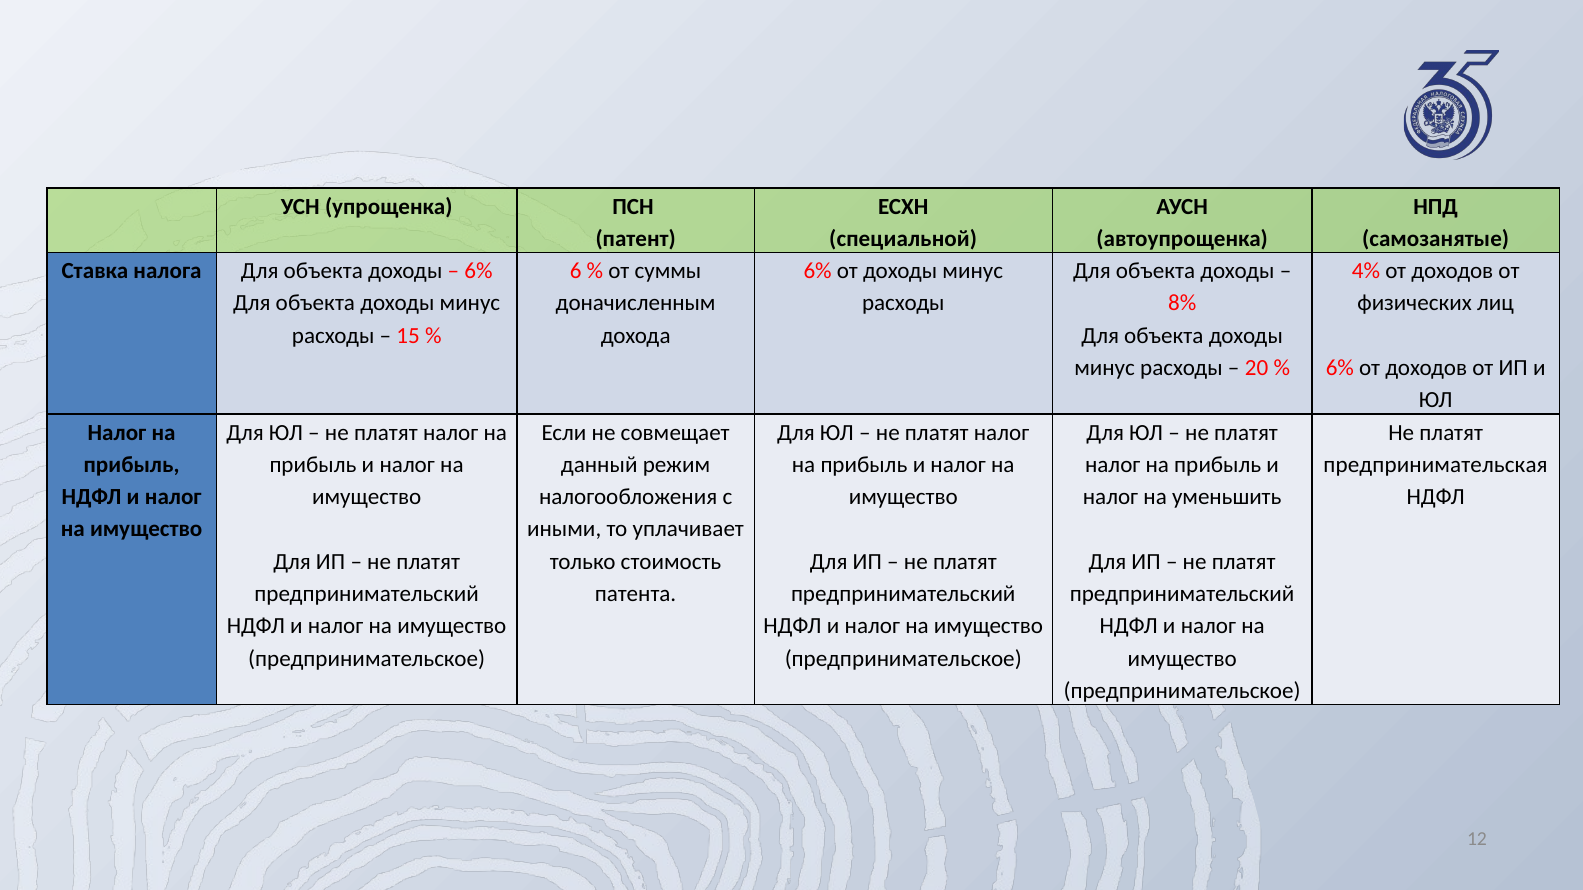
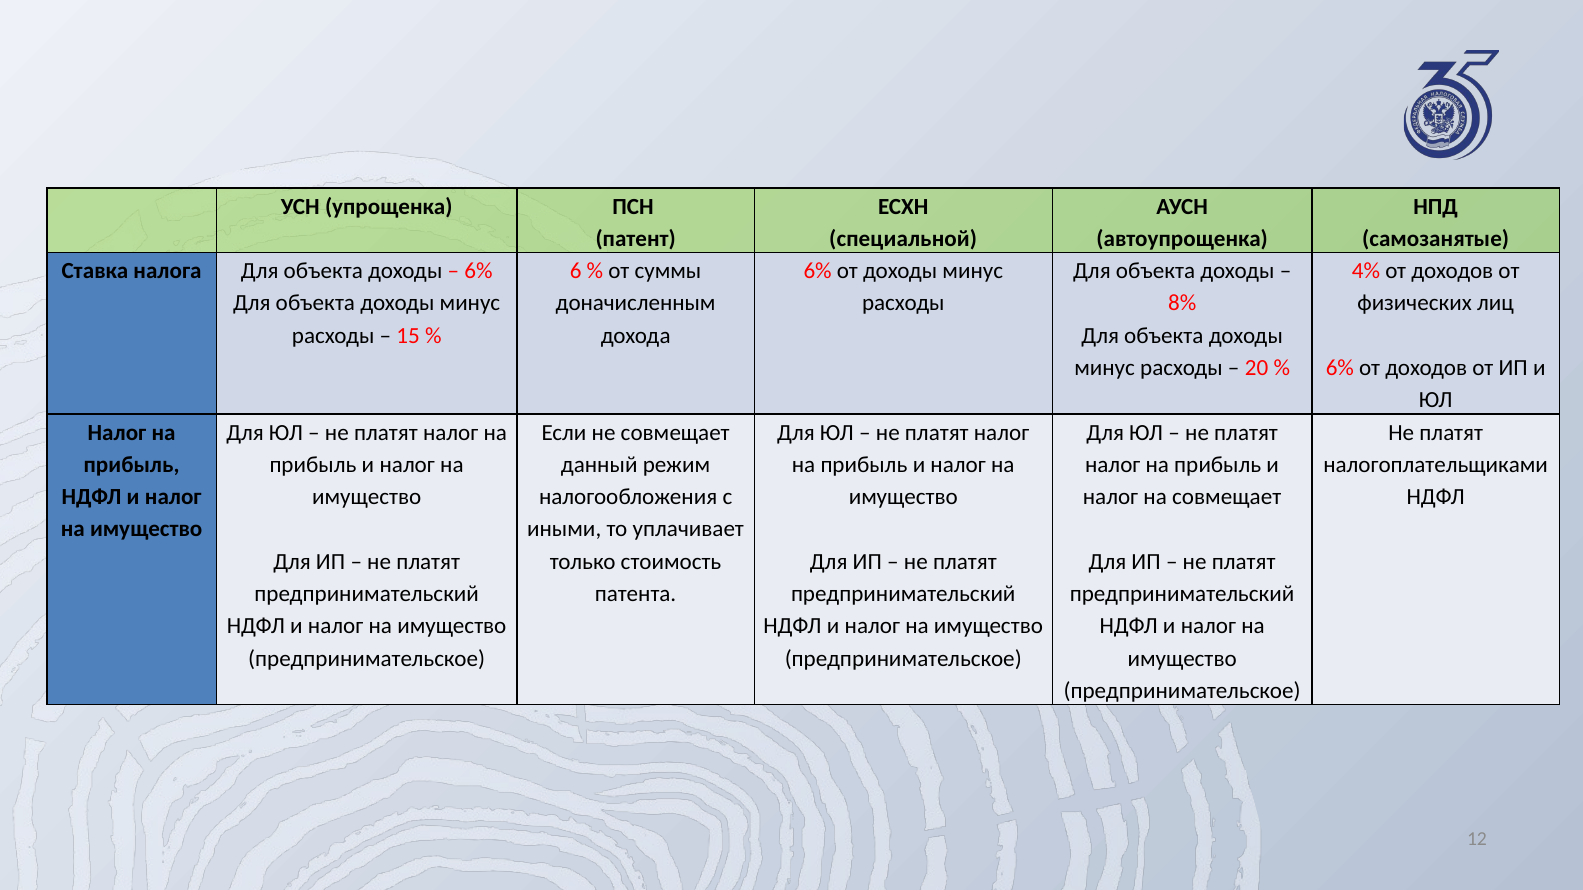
предпринимательская: предпринимательская -> налогоплательщиками
на уменьшить: уменьшить -> совмещает
